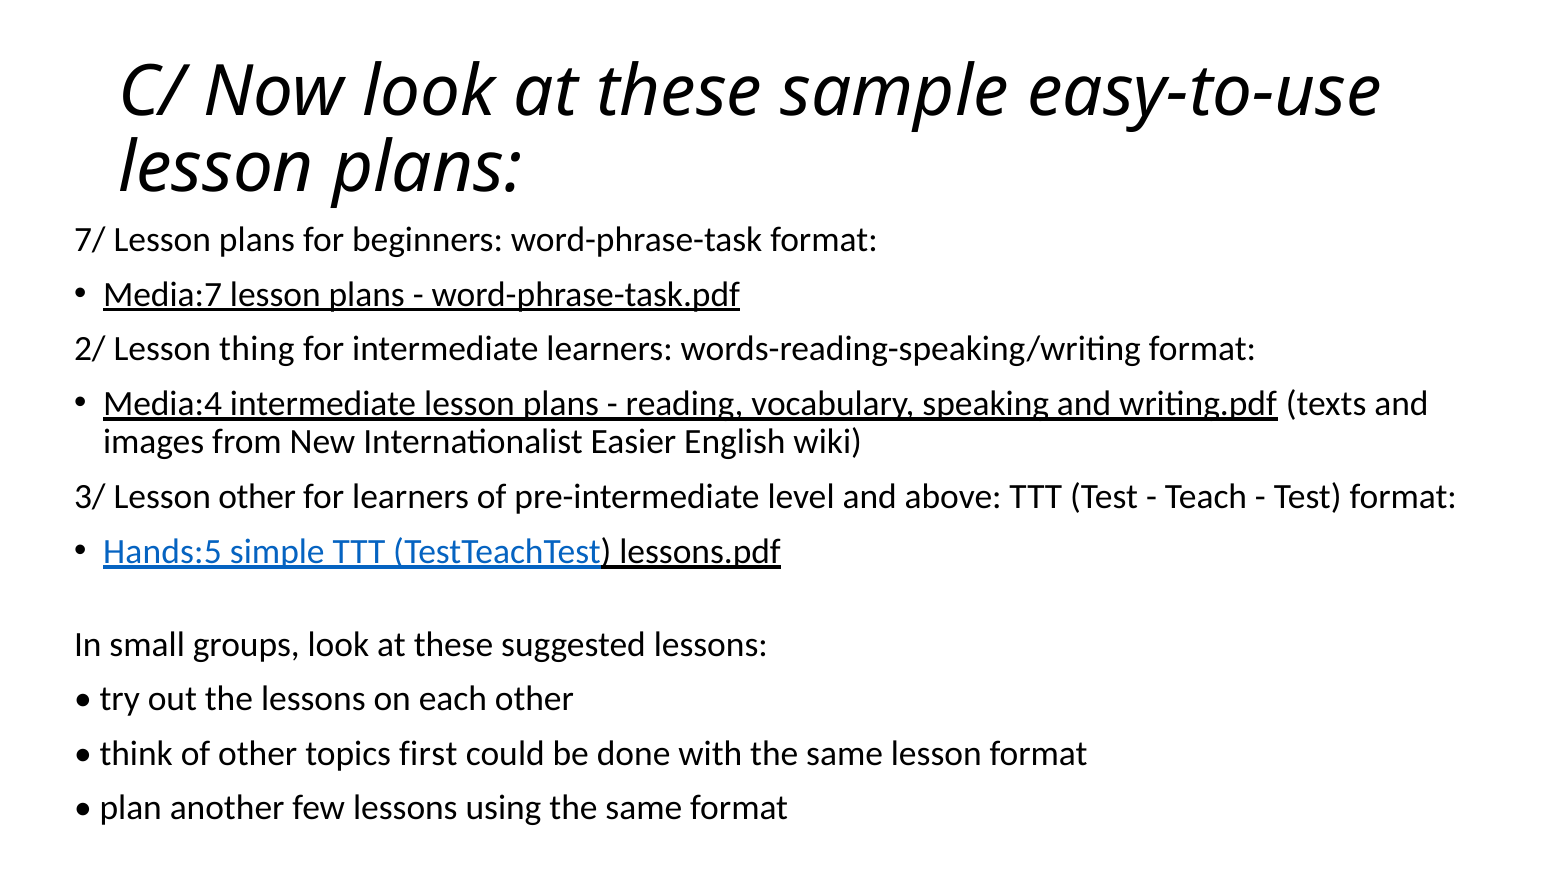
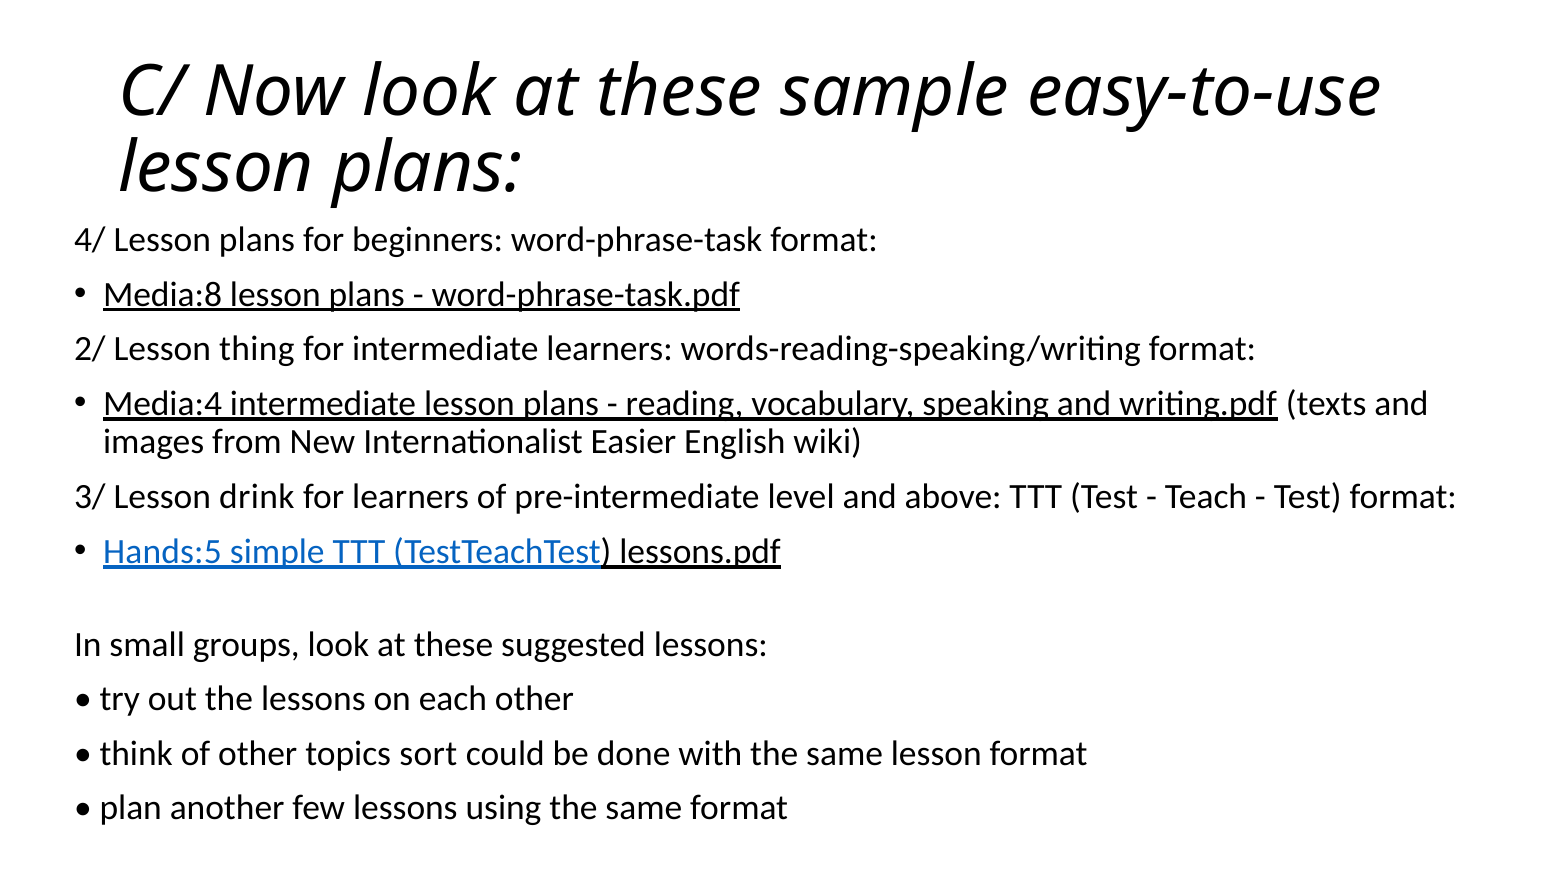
7/: 7/ -> 4/
Media:7: Media:7 -> Media:8
Lesson other: other -> drink
first: first -> sort
